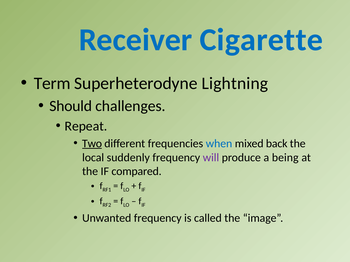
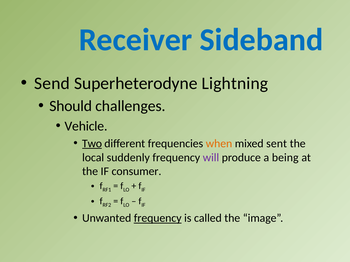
Cigarette: Cigarette -> Sideband
Term: Term -> Send
Repeat: Repeat -> Vehicle
when colour: blue -> orange
back: back -> sent
compared: compared -> consumer
frequency at (158, 218) underline: none -> present
